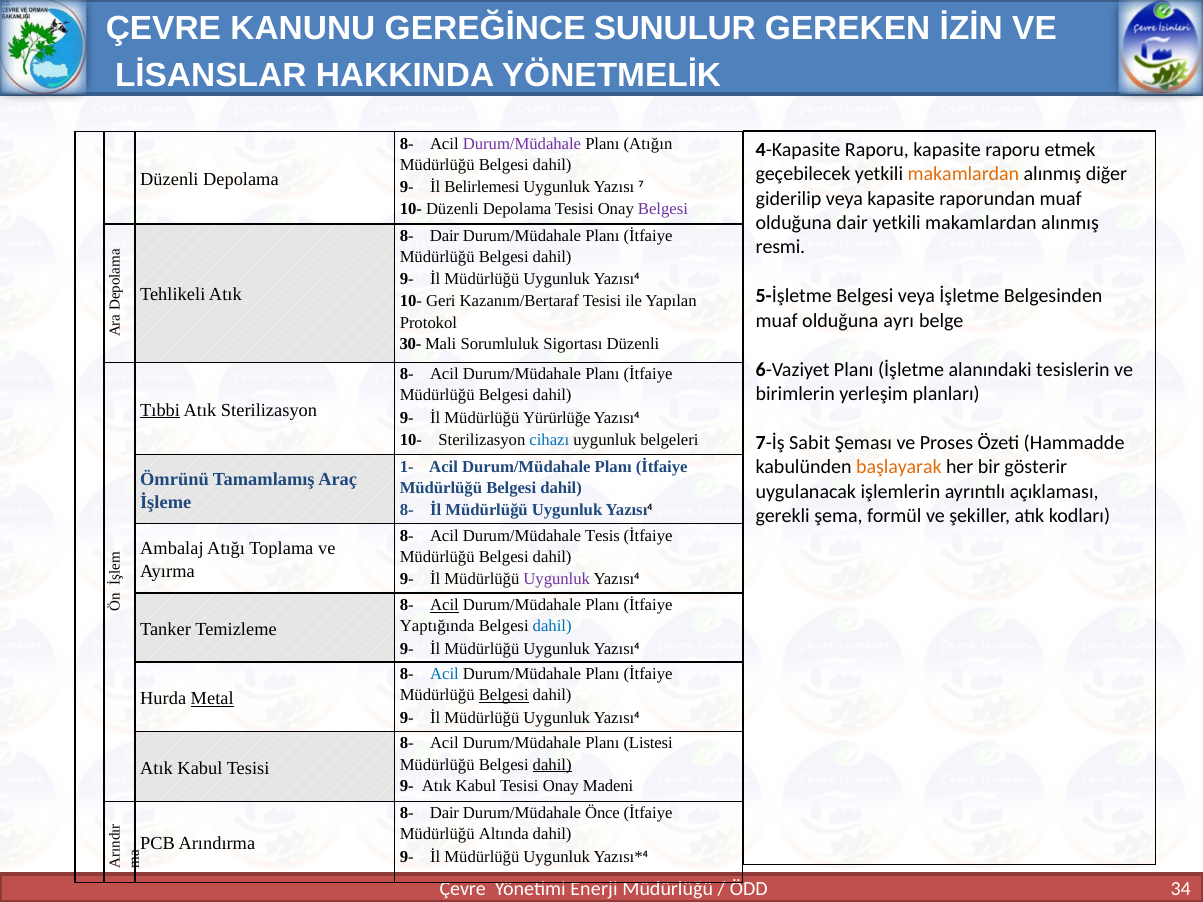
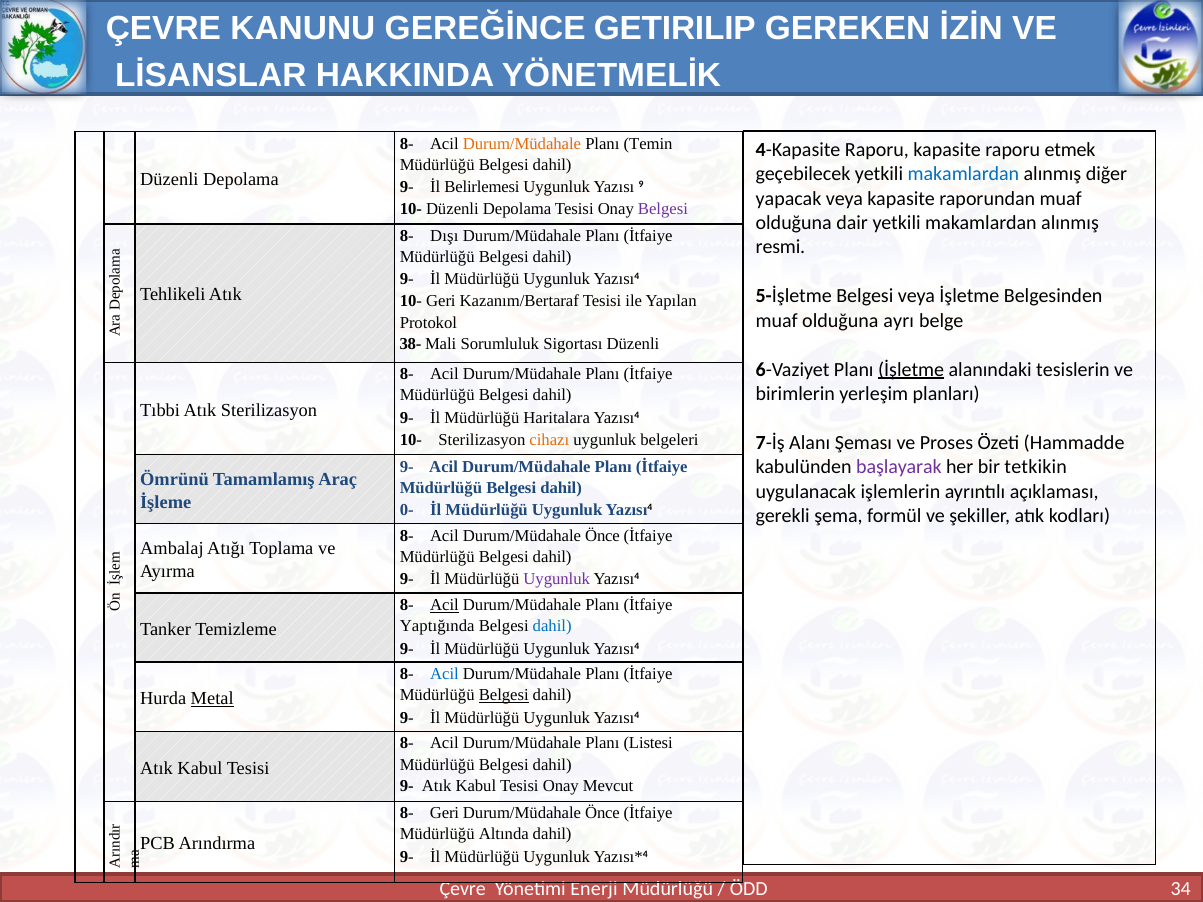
SUNULUR: SUNULUR -> GETIRILIP
Durum/Müdahale at (522, 144) colour: purple -> orange
Atığın: Atığın -> Temin
makamlardan at (963, 174) colour: orange -> blue
7: 7 -> 9
giderilip: giderilip -> yapacak
Dair at (444, 236): Dair -> Dışı
30-: 30- -> 38-
İşletme at (911, 370) underline: none -> present
Tıbbi underline: present -> none
Yürürlüğe: Yürürlüğe -> Haritalara
cihazı colour: blue -> orange
Sabit: Sabit -> Alanı
1- at (407, 467): 1- -> 9-
başlayarak colour: orange -> purple
gösterir: gösterir -> tetkikin
8- at (407, 510): 8- -> 0-
Acil Durum/Müdahale Tesis: Tesis -> Önce
dahil at (552, 765) underline: present -> none
Madeni: Madeni -> Mevcut
Dair at (444, 814): Dair -> Geri
